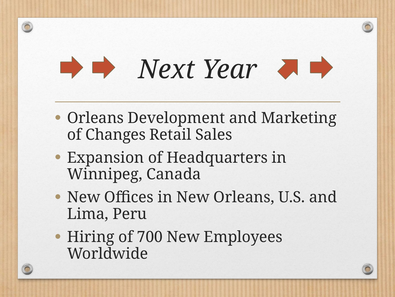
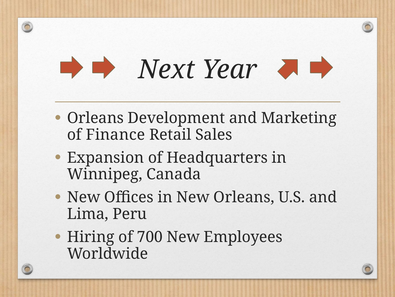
Changes: Changes -> Finance
